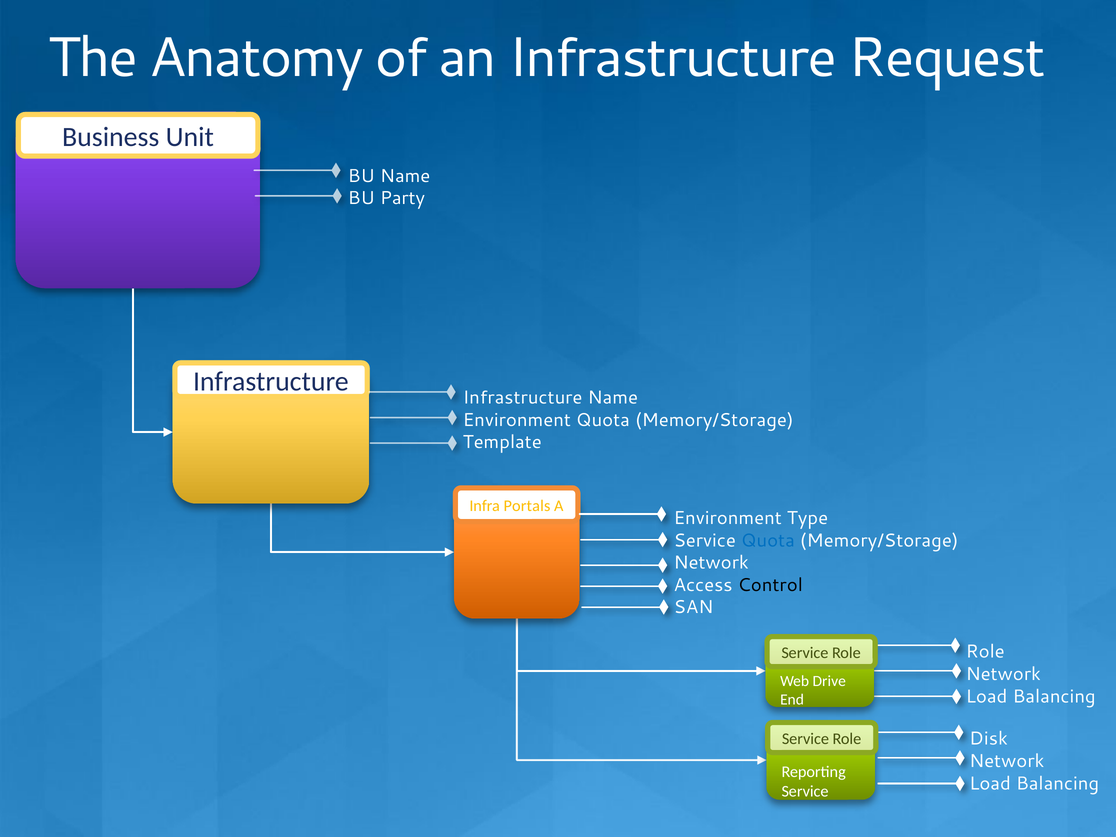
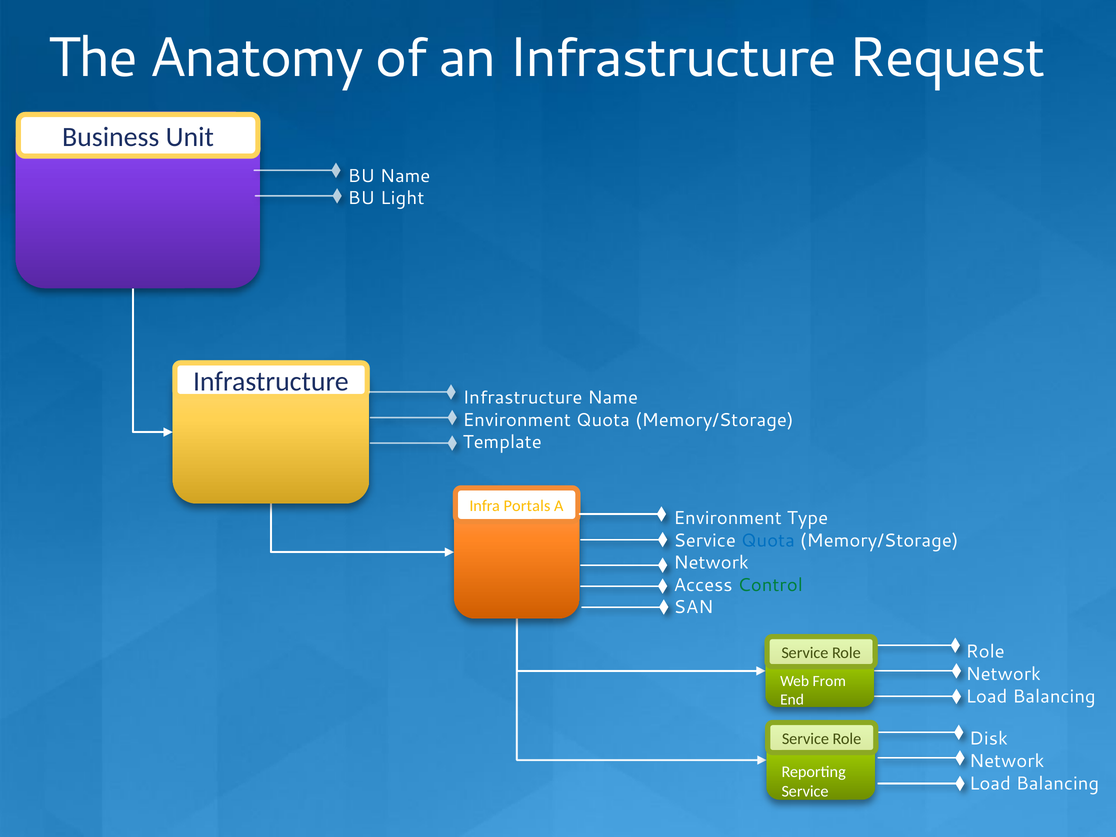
Party: Party -> Light
Control colour: black -> green
Drive: Drive -> From
